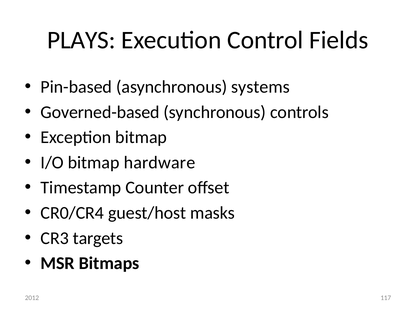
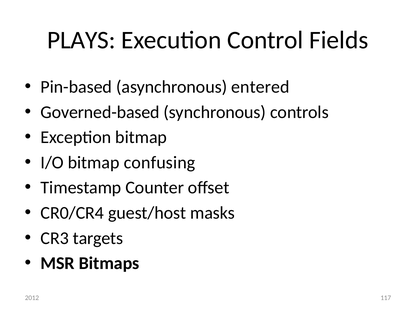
systems: systems -> entered
hardware: hardware -> confusing
